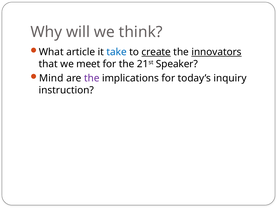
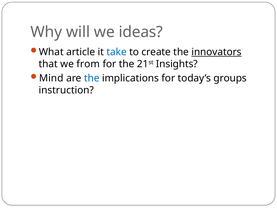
think: think -> ideas
create underline: present -> none
meet: meet -> from
Speaker: Speaker -> Insights
the at (92, 78) colour: purple -> blue
inquiry: inquiry -> groups
